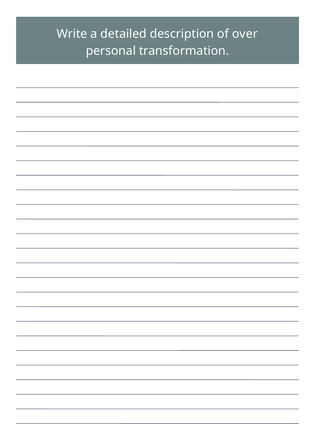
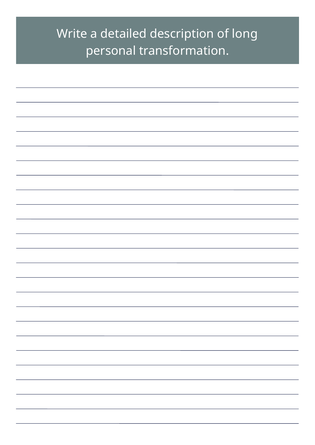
over: over -> long
